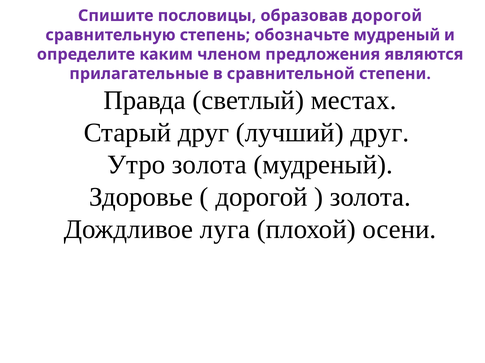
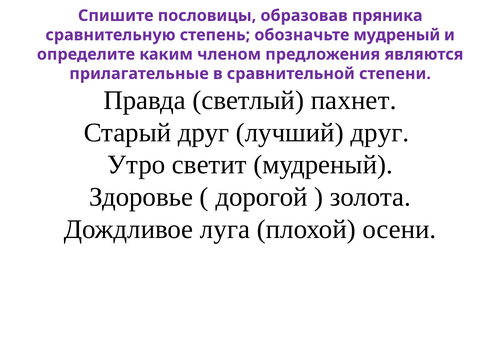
образовав дорогой: дорогой -> пряника
местах: местах -> пахнет
Утро золота: золота -> светит
